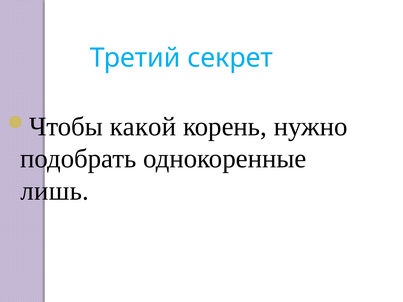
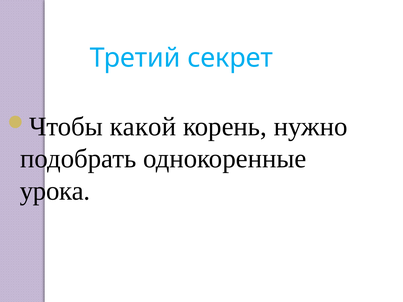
лишь: лишь -> урока
